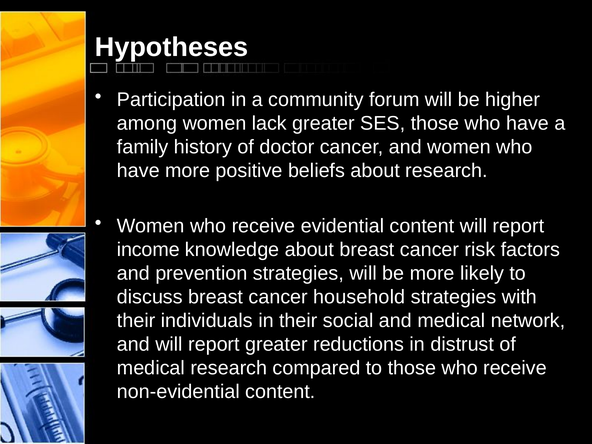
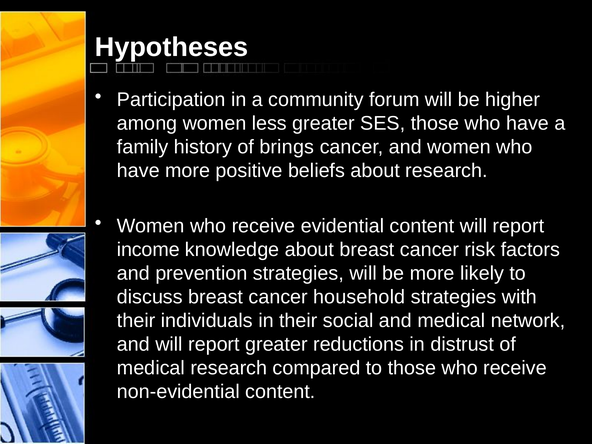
lack: lack -> less
doctor: doctor -> brings
